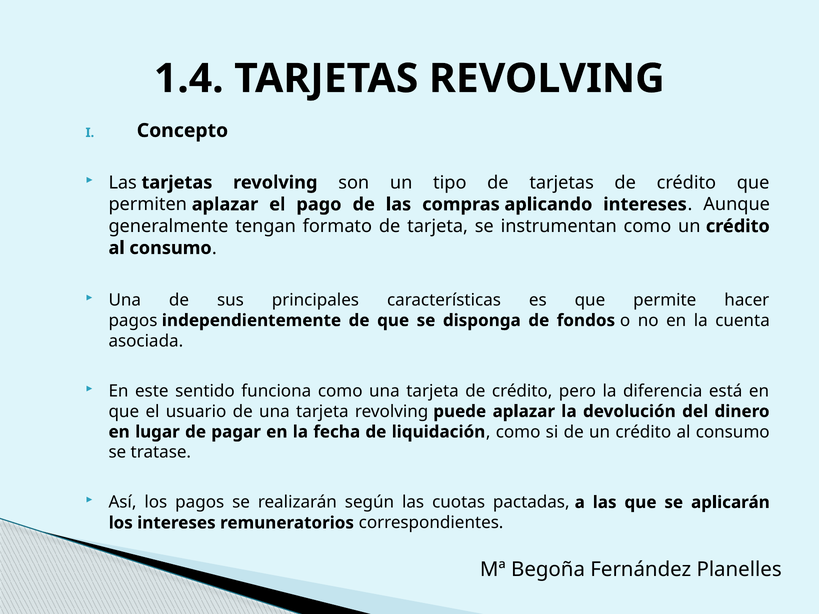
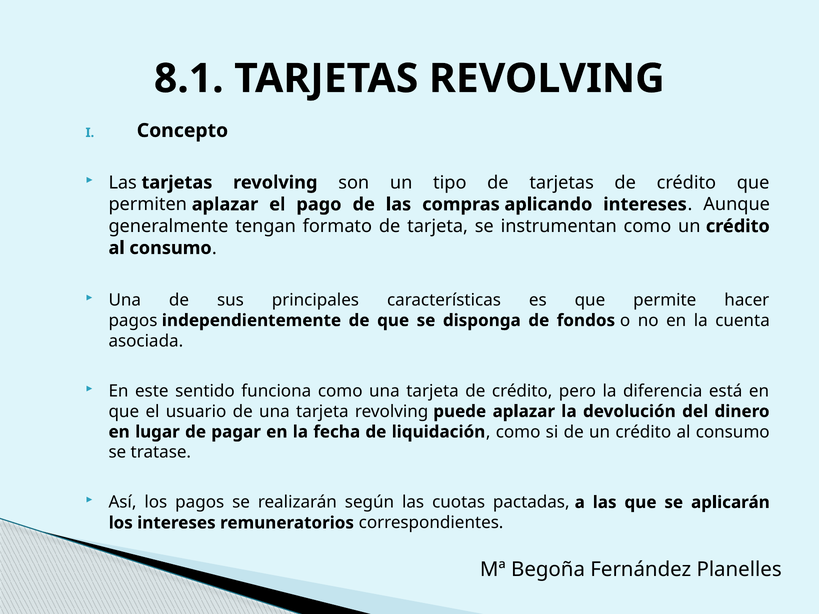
1.4: 1.4 -> 8.1
